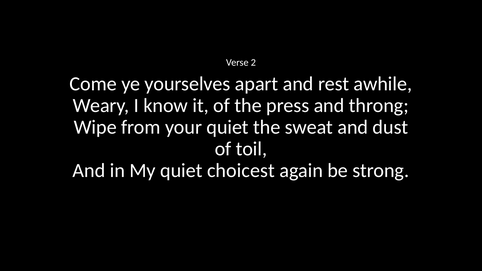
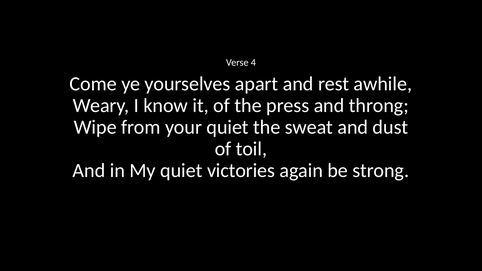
2: 2 -> 4
choicest: choicest -> victories
